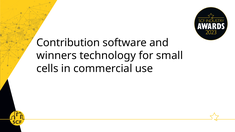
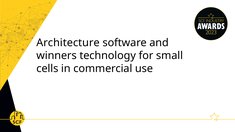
Contribution: Contribution -> Architecture
